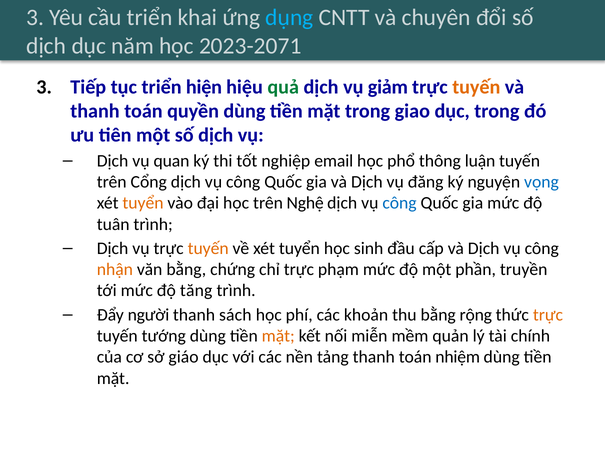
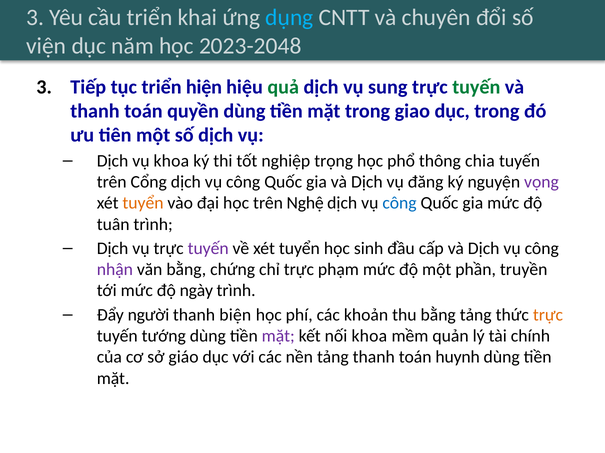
dịch at (46, 46): dịch -> viện
2023-2071: 2023-2071 -> 2023-2048
giảm: giảm -> sung
tuyến at (476, 87) colour: orange -> green
vụ quan: quan -> khoa
email: email -> trọng
luận: luận -> chia
vọng colour: blue -> purple
tuyến at (208, 249) colour: orange -> purple
nhận colour: orange -> purple
tăng: tăng -> ngày
sách: sách -> biện
bằng rộng: rộng -> tảng
mặt at (278, 337) colour: orange -> purple
nối miễn: miễn -> khoa
nhiệm: nhiệm -> huynh
